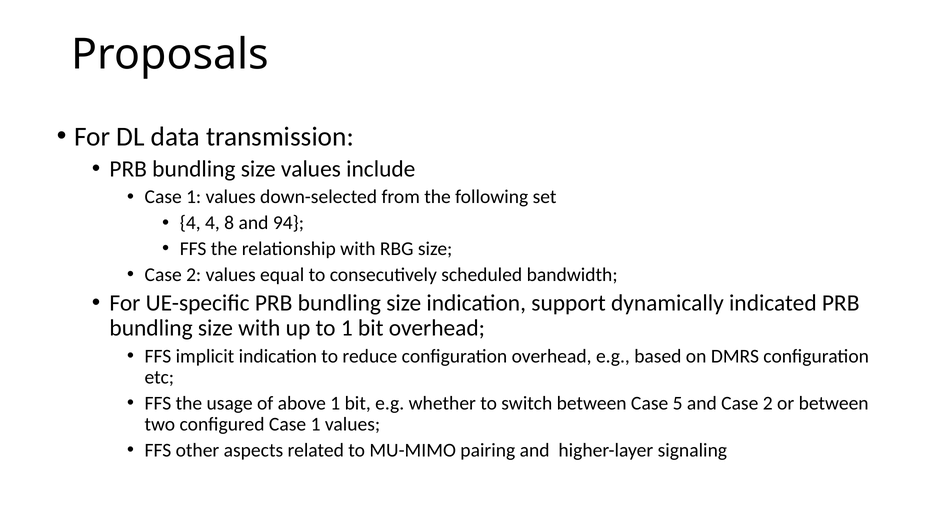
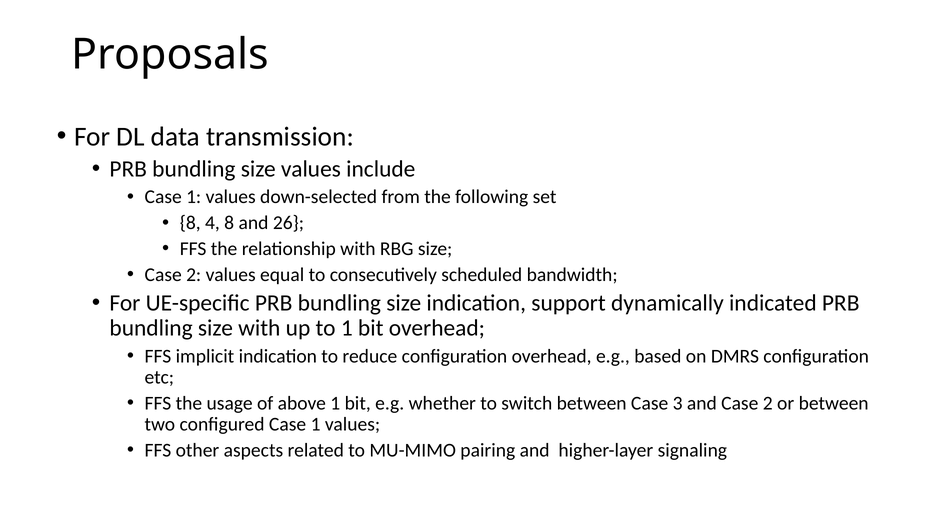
4 at (190, 223): 4 -> 8
94: 94 -> 26
5: 5 -> 3
